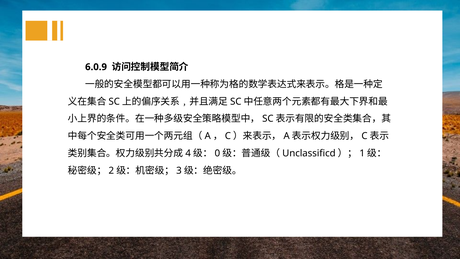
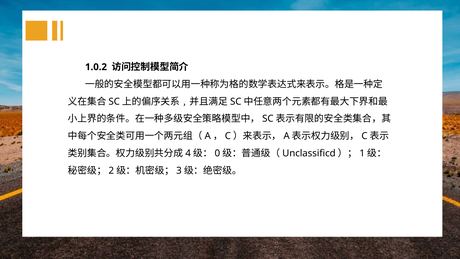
6.0.9: 6.0.9 -> 1.0.2
